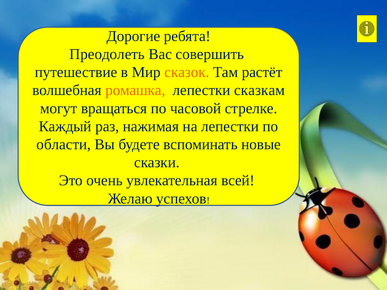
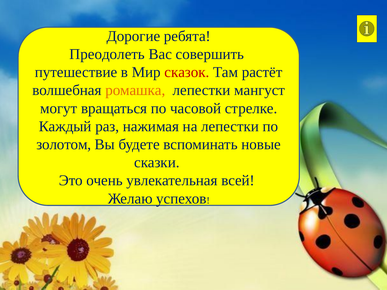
сказок colour: orange -> red
сказкам: сказкам -> мангуст
области: области -> золотом
